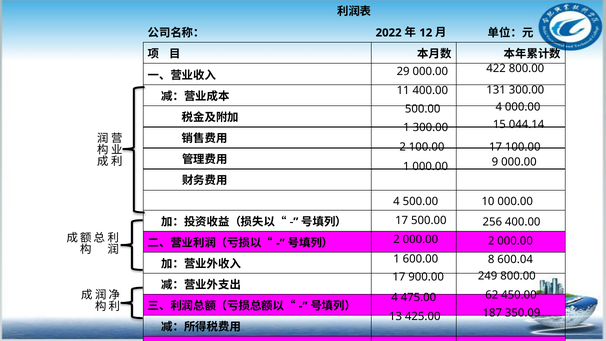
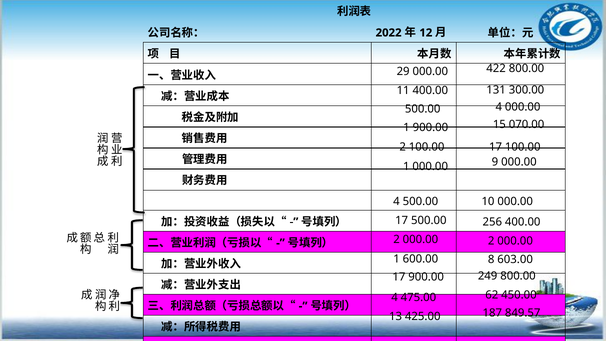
044.14: 044.14 -> 070.00
1 300.00: 300.00 -> 900.00
600.04: 600.04 -> 603.00
350.09: 350.09 -> 849.57
